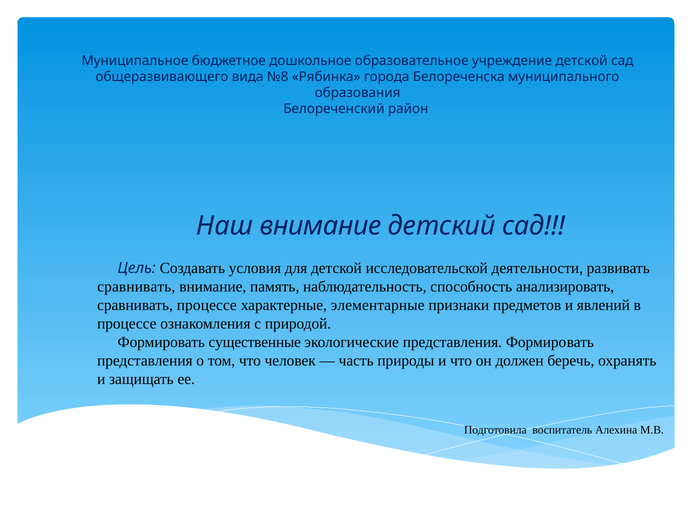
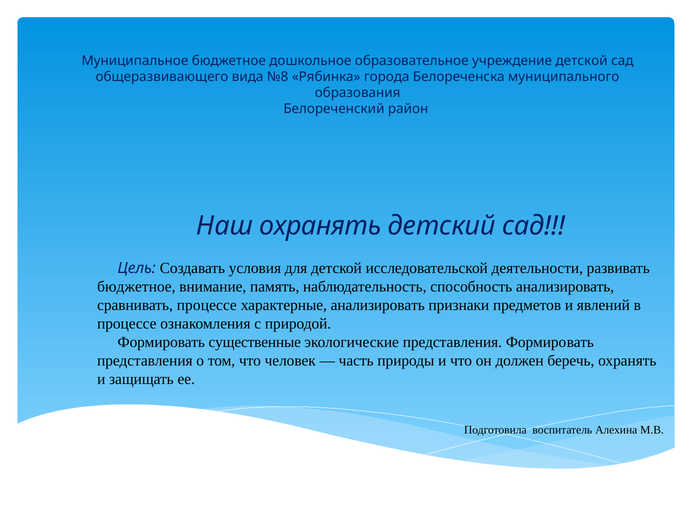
Наш внимание: внимание -> охранять
сравнивать at (136, 287): сравнивать -> бюджетное
характерные элементарные: элементарные -> анализировать
